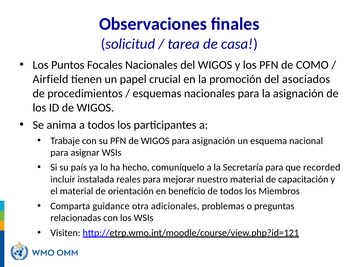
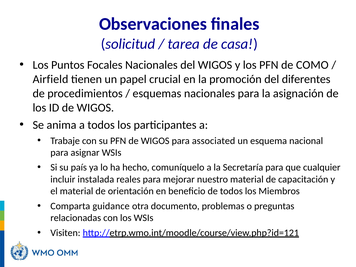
asociados: asociados -> diferentes
para asignación: asignación -> associated
recorded: recorded -> cualquier
adicionales: adicionales -> documento
